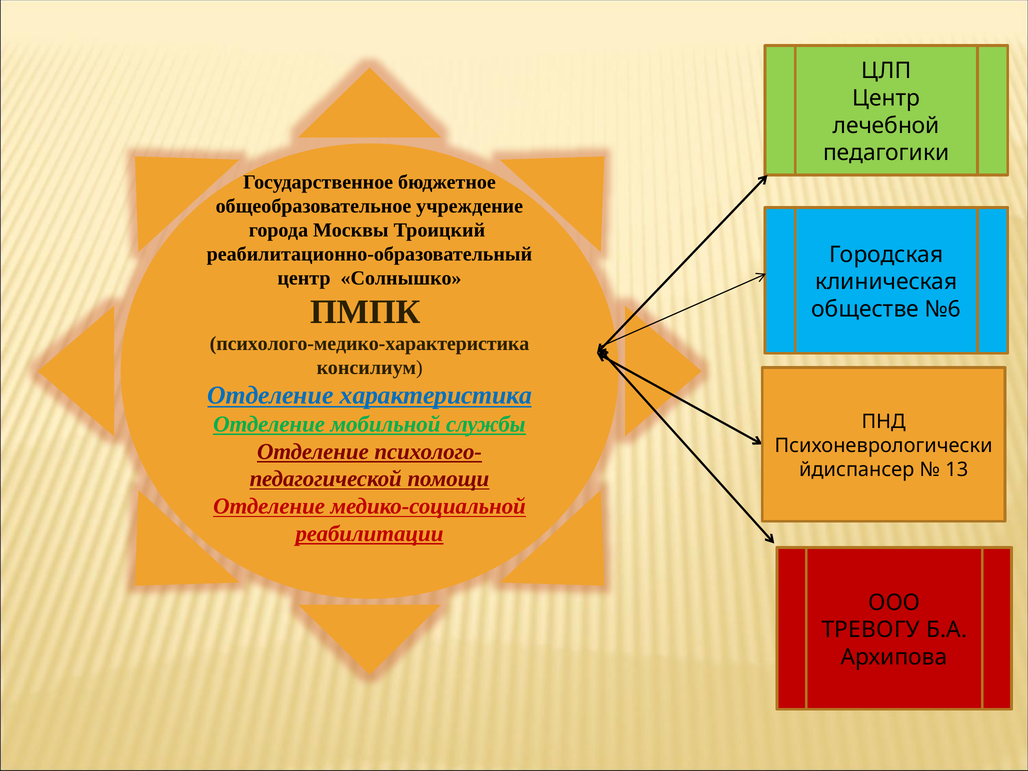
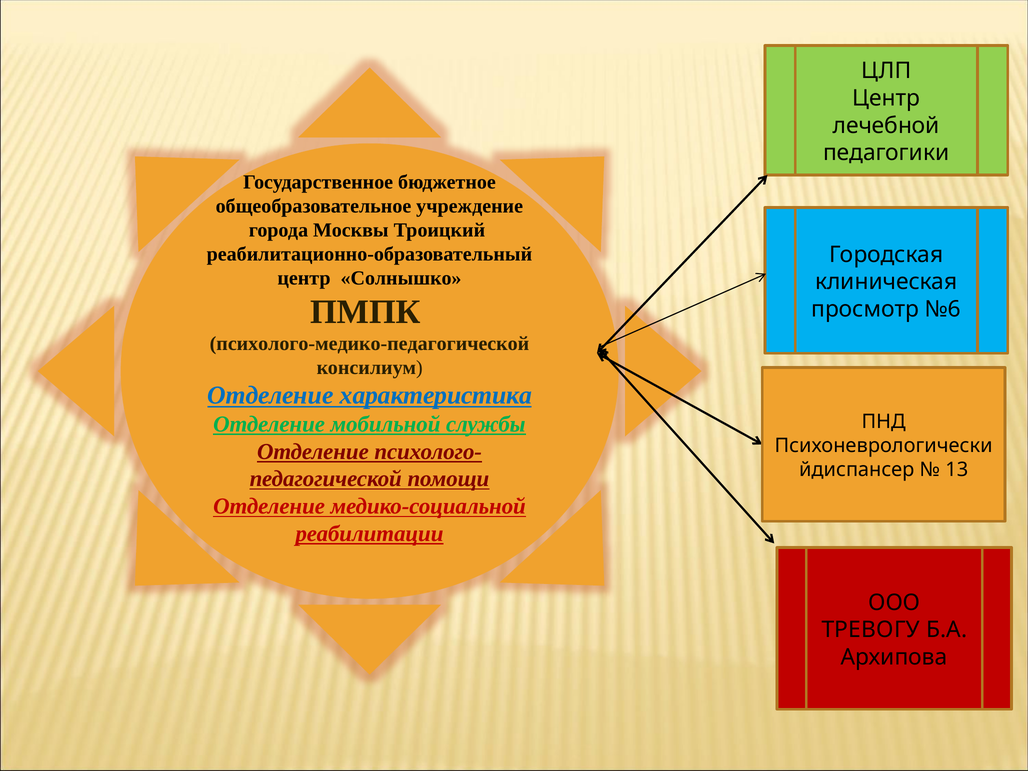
обществе: обществе -> просмотр
психолого-медико-характеристика: психолого-медико-характеристика -> психолого-медико-педагогической
